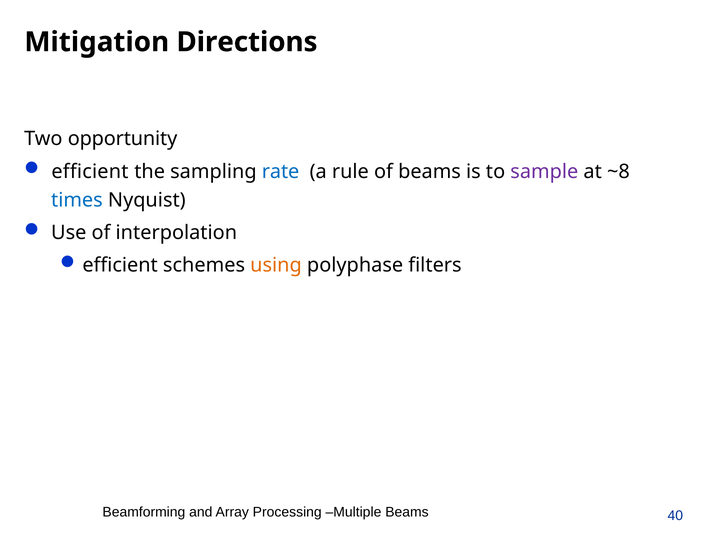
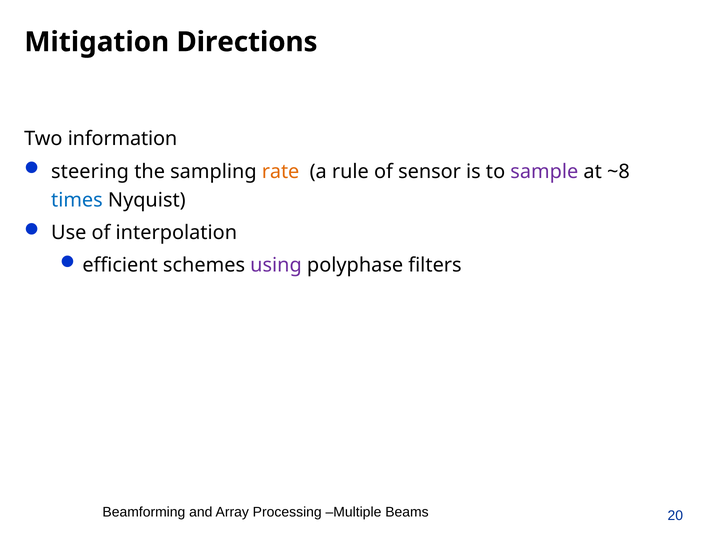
opportunity: opportunity -> information
efficient at (90, 171): efficient -> steering
rate colour: blue -> orange
of beams: beams -> sensor
using colour: orange -> purple
40: 40 -> 20
